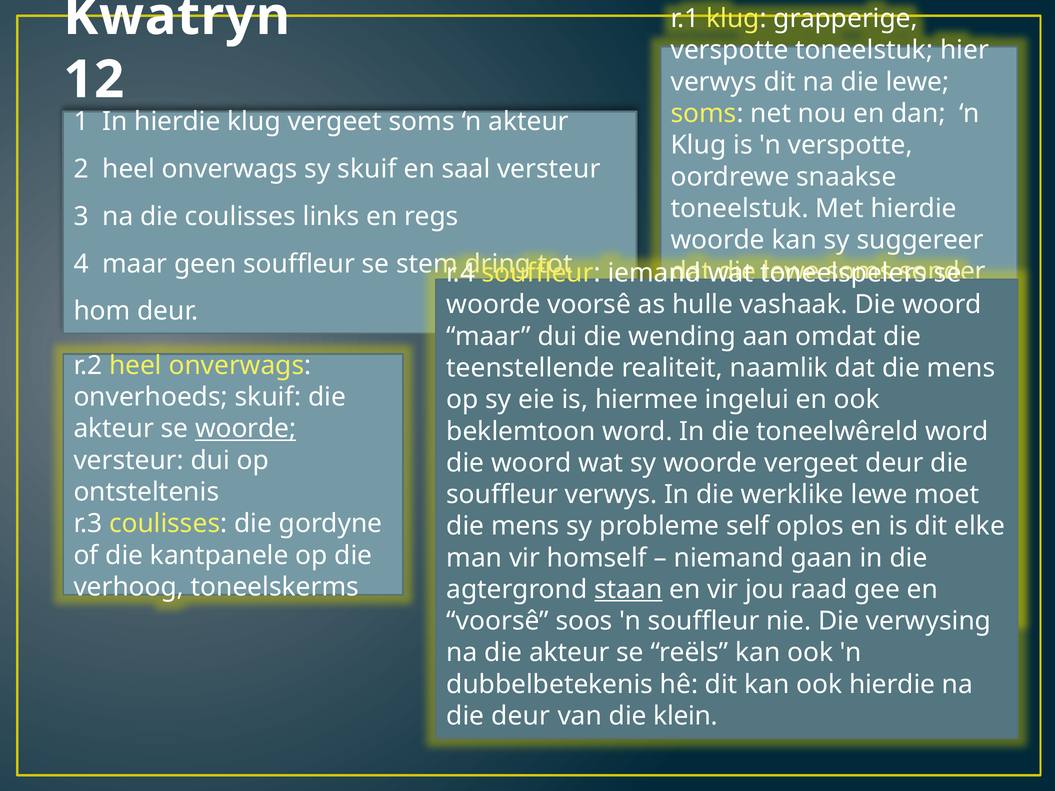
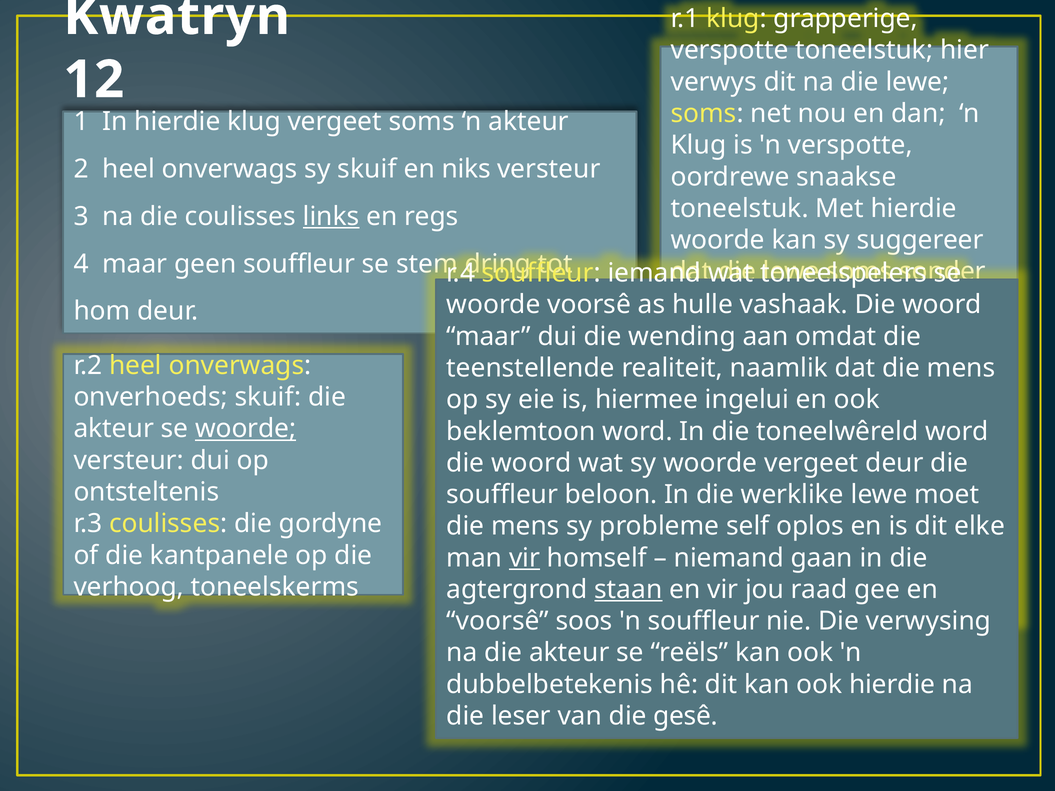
saal: saal -> niks
links underline: none -> present
souffleur verwys: verwys -> beloon
vir at (525, 558) underline: none -> present
die deur: deur -> leser
klein: klein -> gesê
